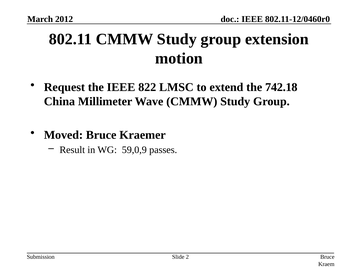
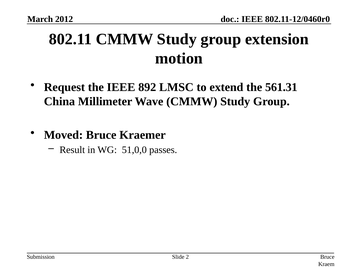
822: 822 -> 892
742.18: 742.18 -> 561.31
59,0,9: 59,0,9 -> 51,0,0
